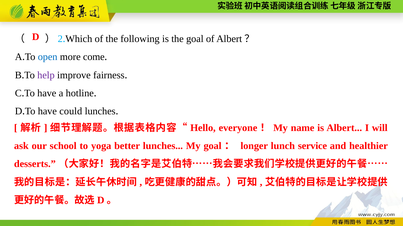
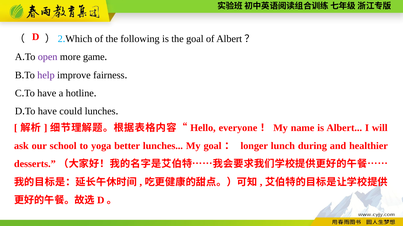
open colour: blue -> purple
come: come -> game
service: service -> during
